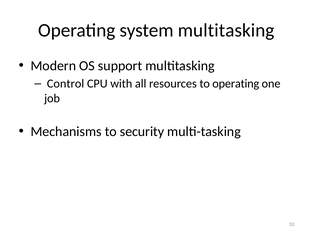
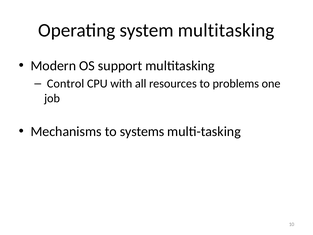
to operating: operating -> problems
security: security -> systems
